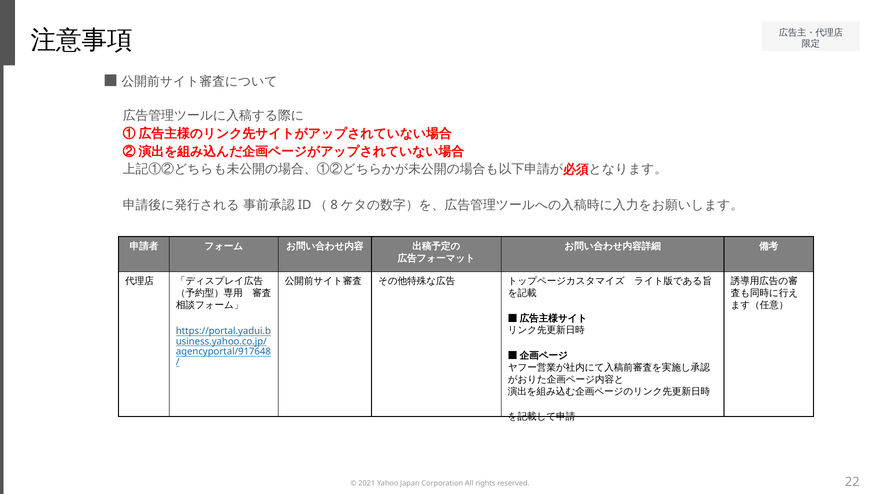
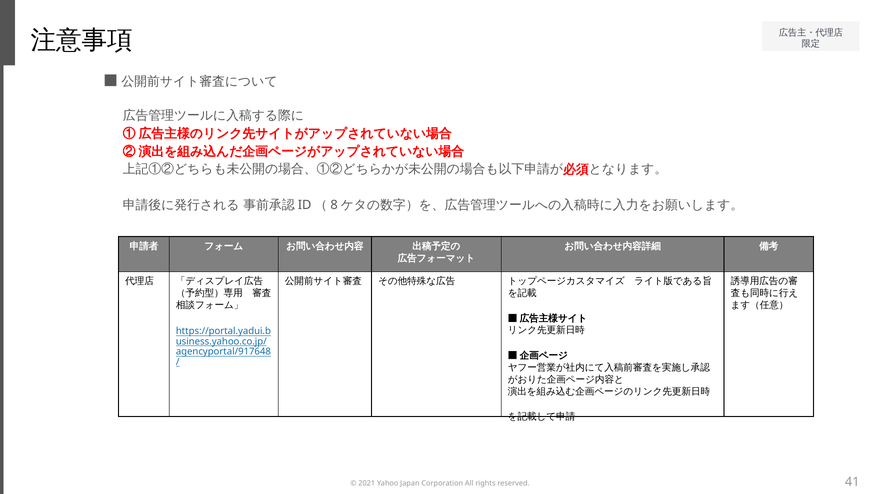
22: 22 -> 41
